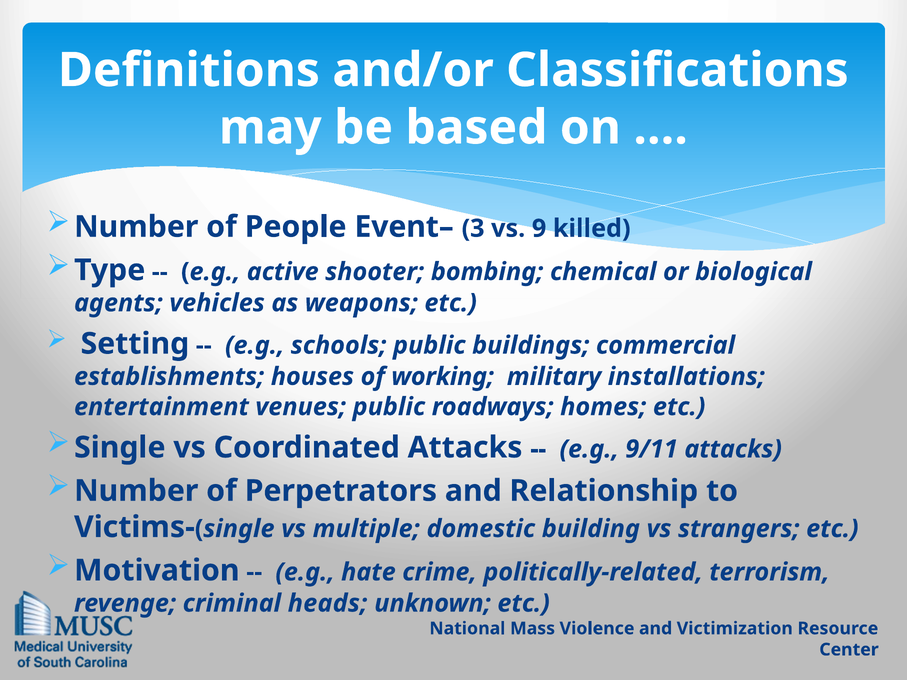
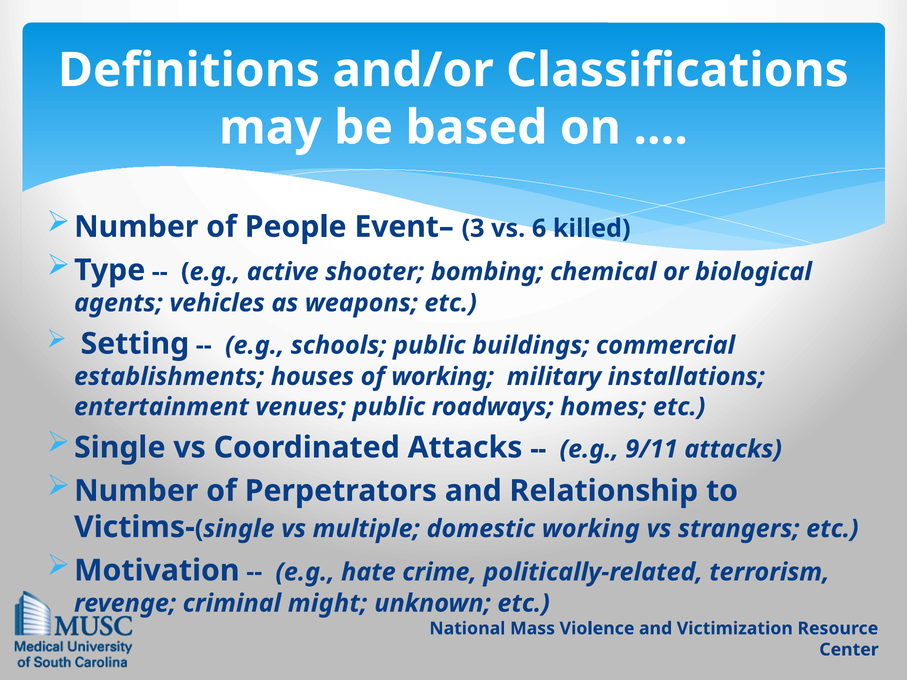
9: 9 -> 6
domestic building: building -> working
heads: heads -> might
